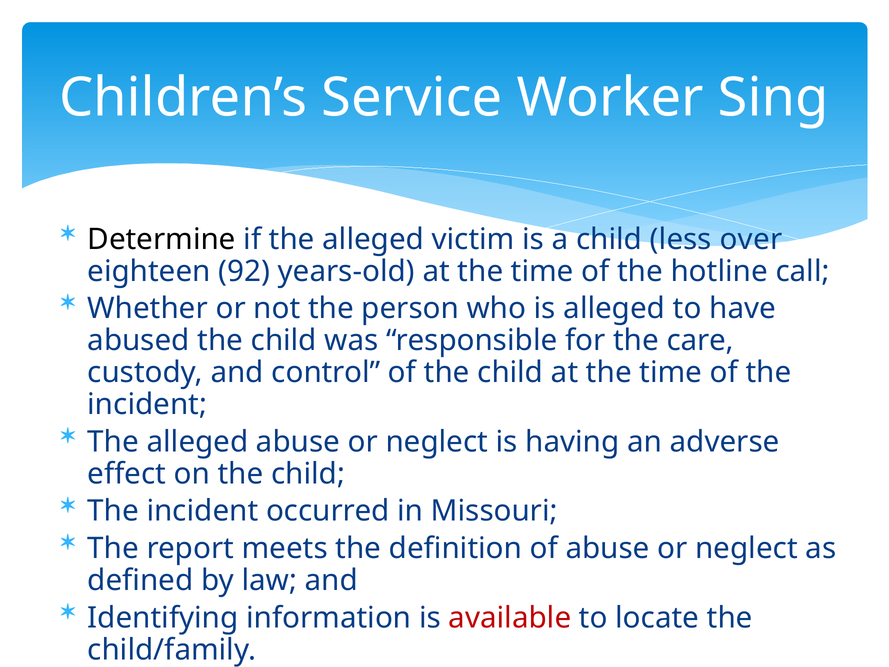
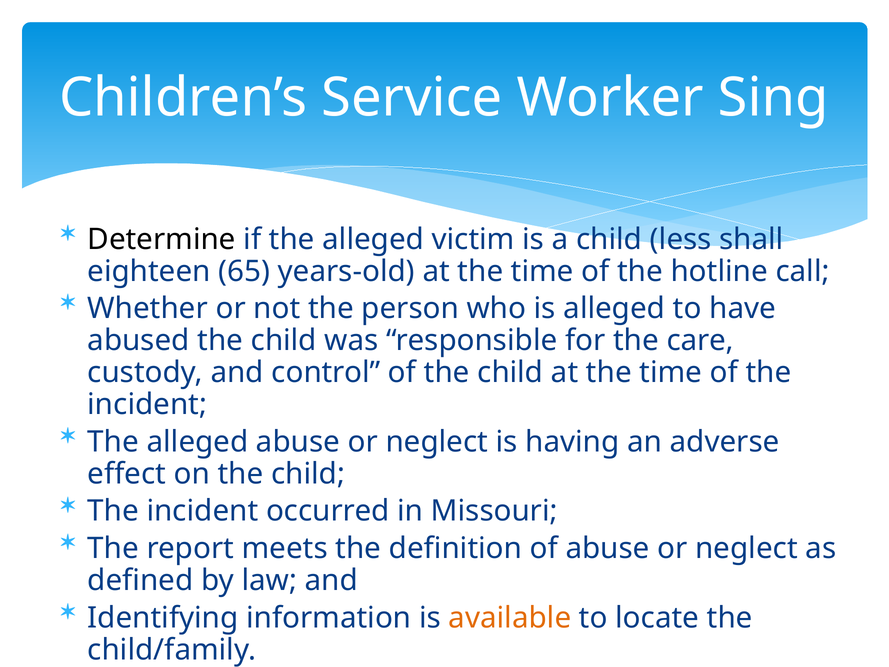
over: over -> shall
92: 92 -> 65
available colour: red -> orange
